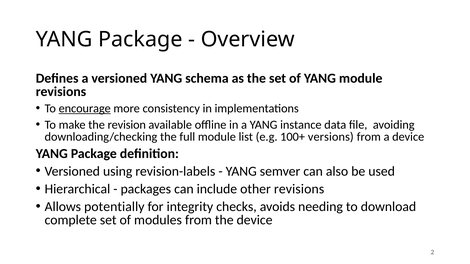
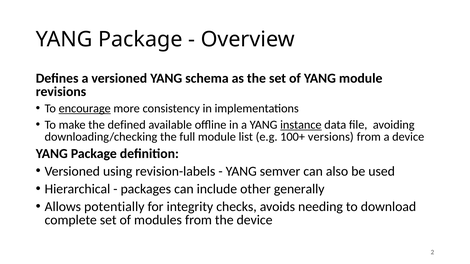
revision: revision -> defined
instance underline: none -> present
other revisions: revisions -> generally
